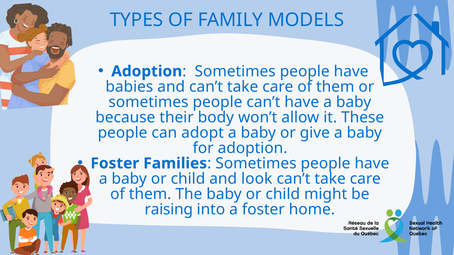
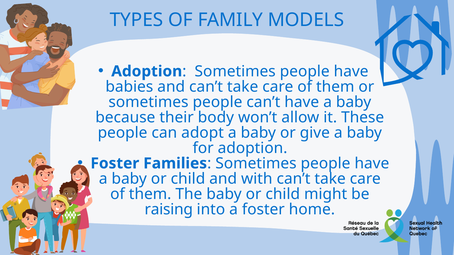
look: look -> with
